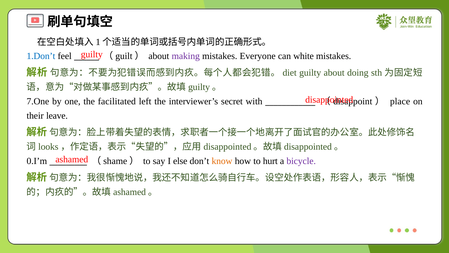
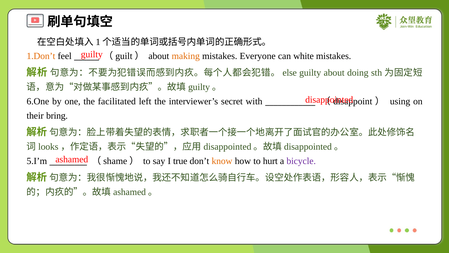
1.Don’t colour: blue -> orange
making colour: purple -> orange
diet: diet -> else
7.One: 7.One -> 6.One
place: place -> using
leave: leave -> bring
0.I’m: 0.I’m -> 5.I’m
else: else -> true
